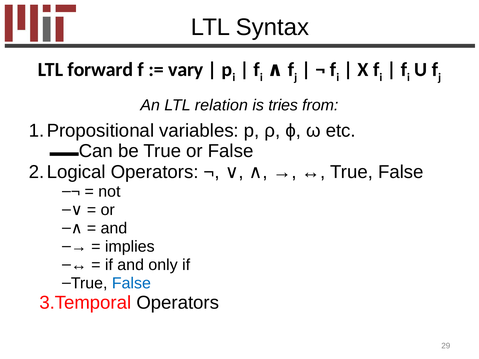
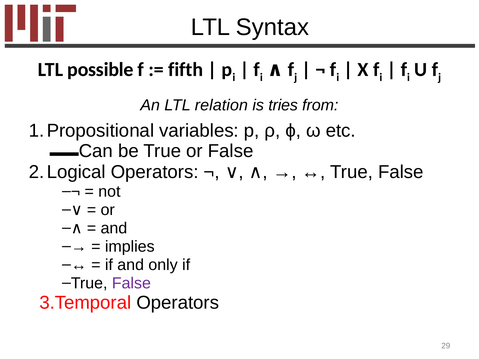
forward: forward -> possible
vary: vary -> fifth
False at (131, 283) colour: blue -> purple
